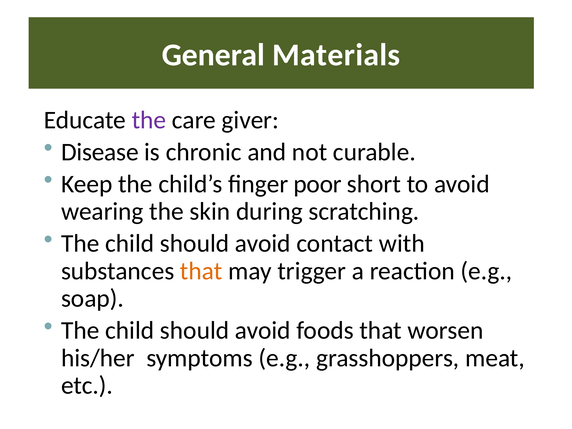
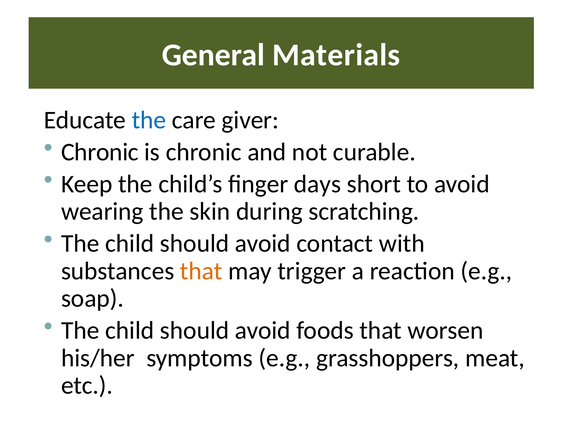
the at (149, 120) colour: purple -> blue
Disease at (100, 152): Disease -> Chronic
poor: poor -> days
